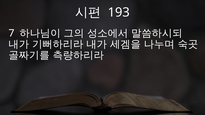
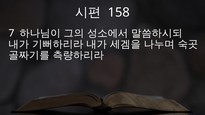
193: 193 -> 158
